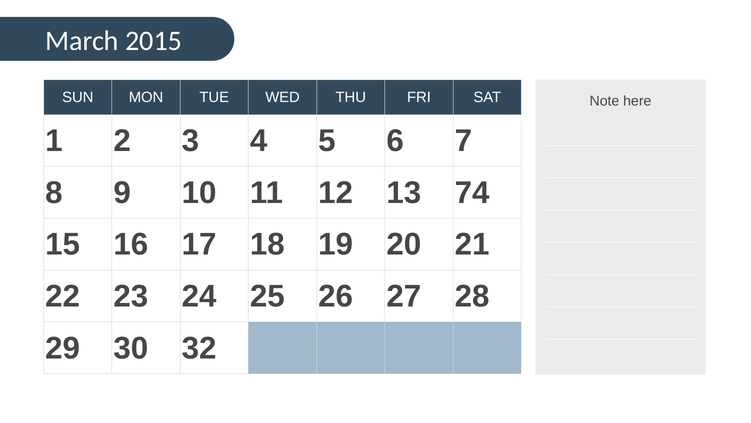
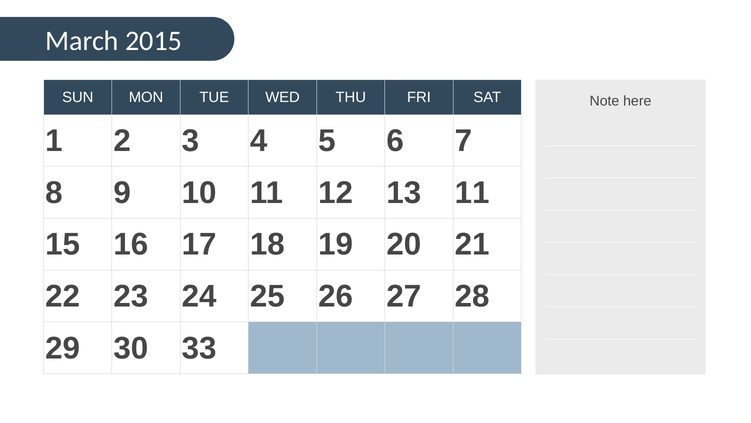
13 74: 74 -> 11
32: 32 -> 33
